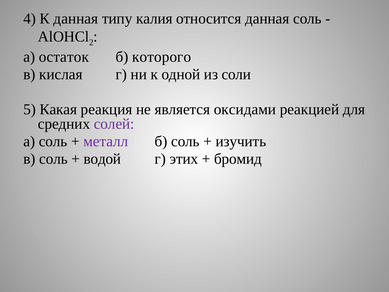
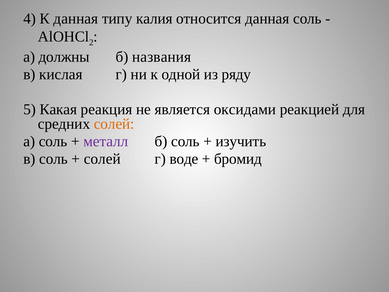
остаток: остаток -> должны
которого: которого -> названия
соли: соли -> ряду
солей at (114, 124) colour: purple -> orange
водой at (102, 159): водой -> солей
этих: этих -> воде
